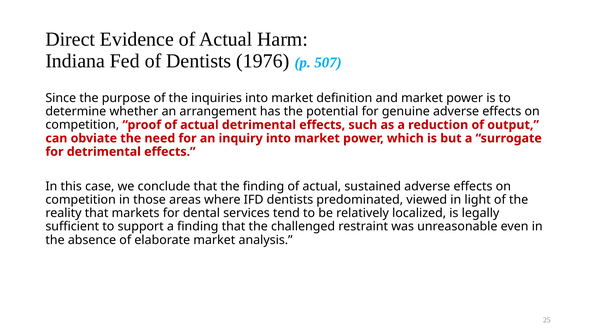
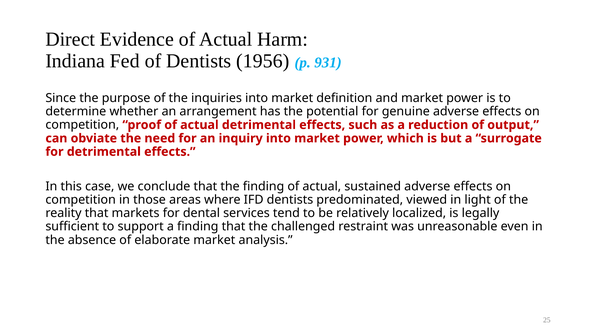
1976: 1976 -> 1956
507: 507 -> 931
